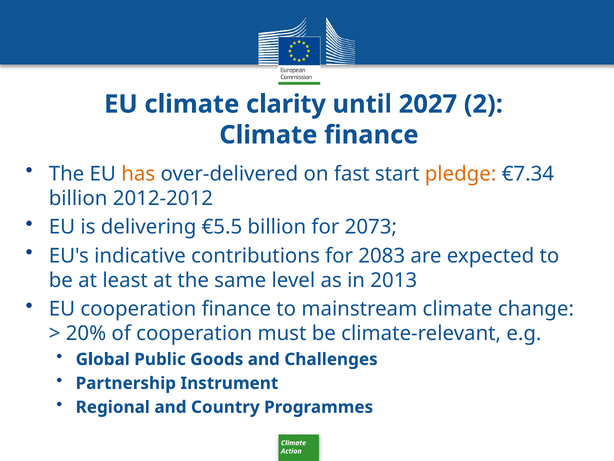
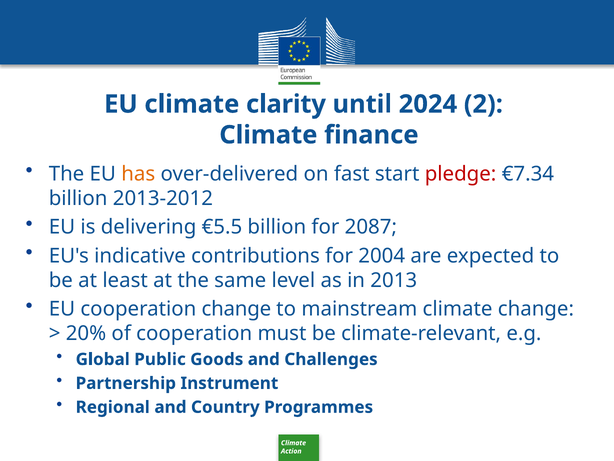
2027: 2027 -> 2024
pledge colour: orange -> red
2012-2012: 2012-2012 -> 2013-2012
2073: 2073 -> 2087
2083: 2083 -> 2004
cooperation finance: finance -> change
